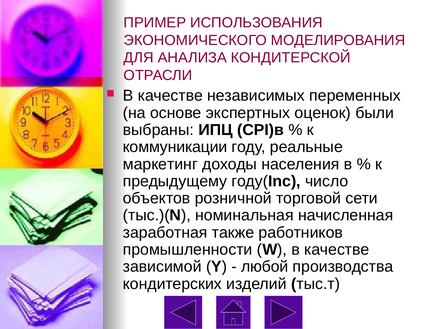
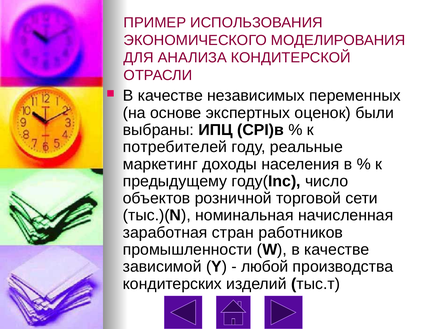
коммуникации: коммуникации -> потребителей
также: также -> стран
